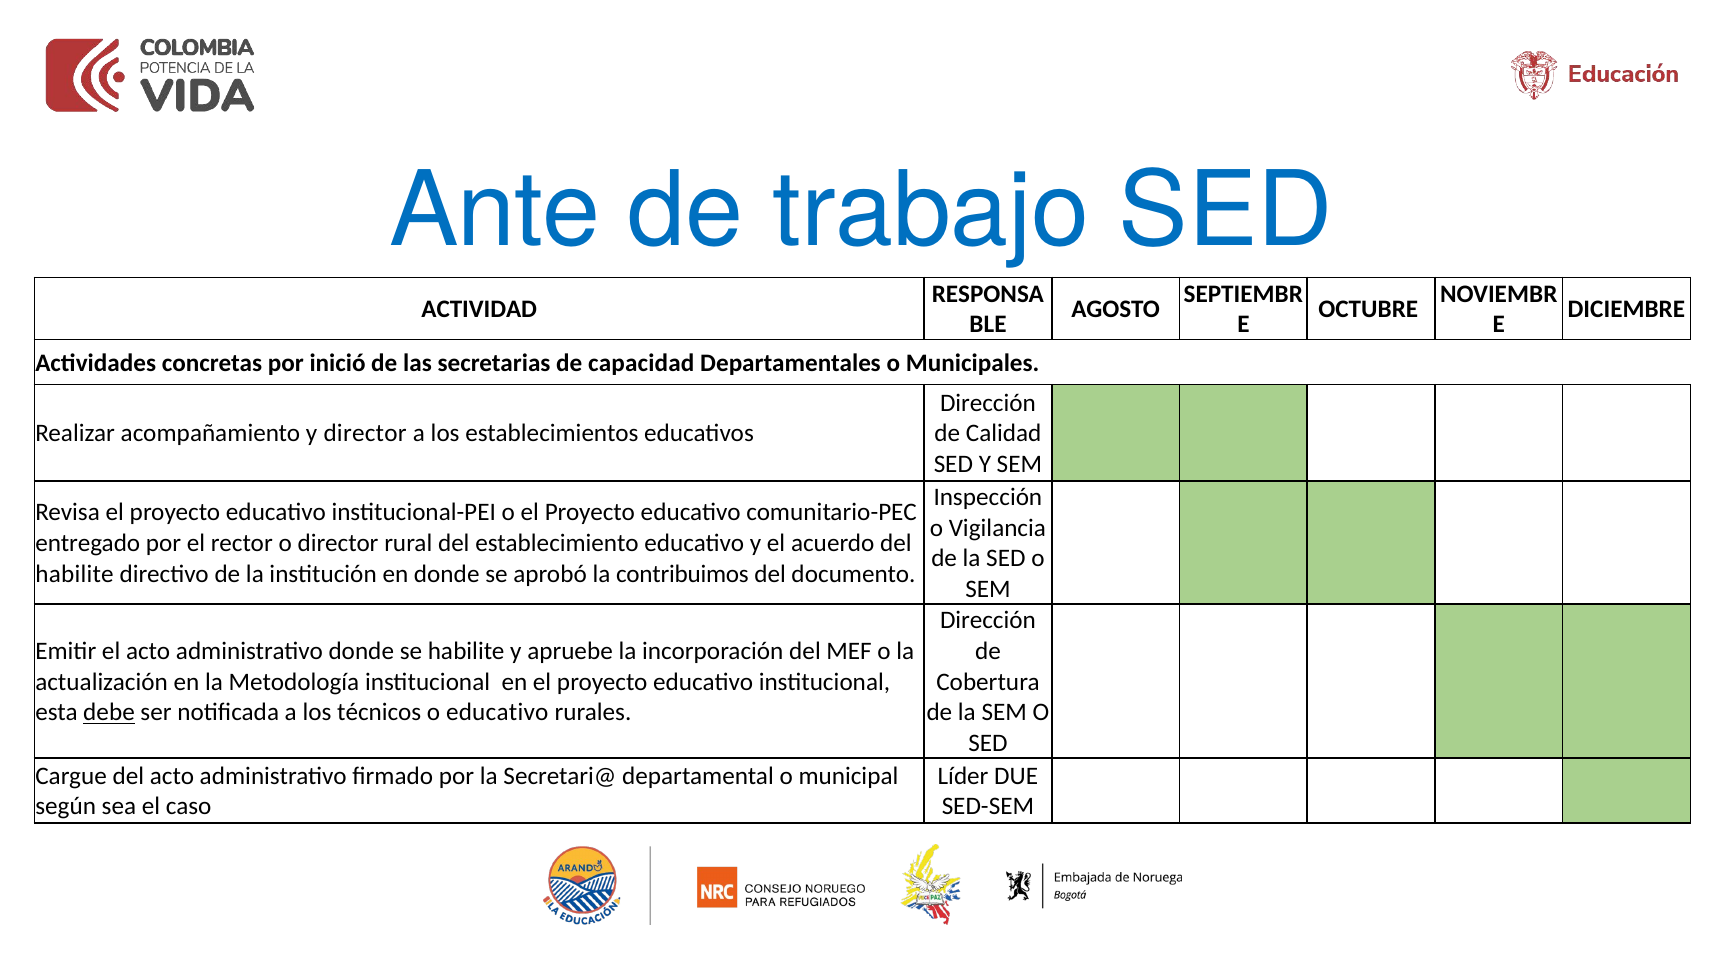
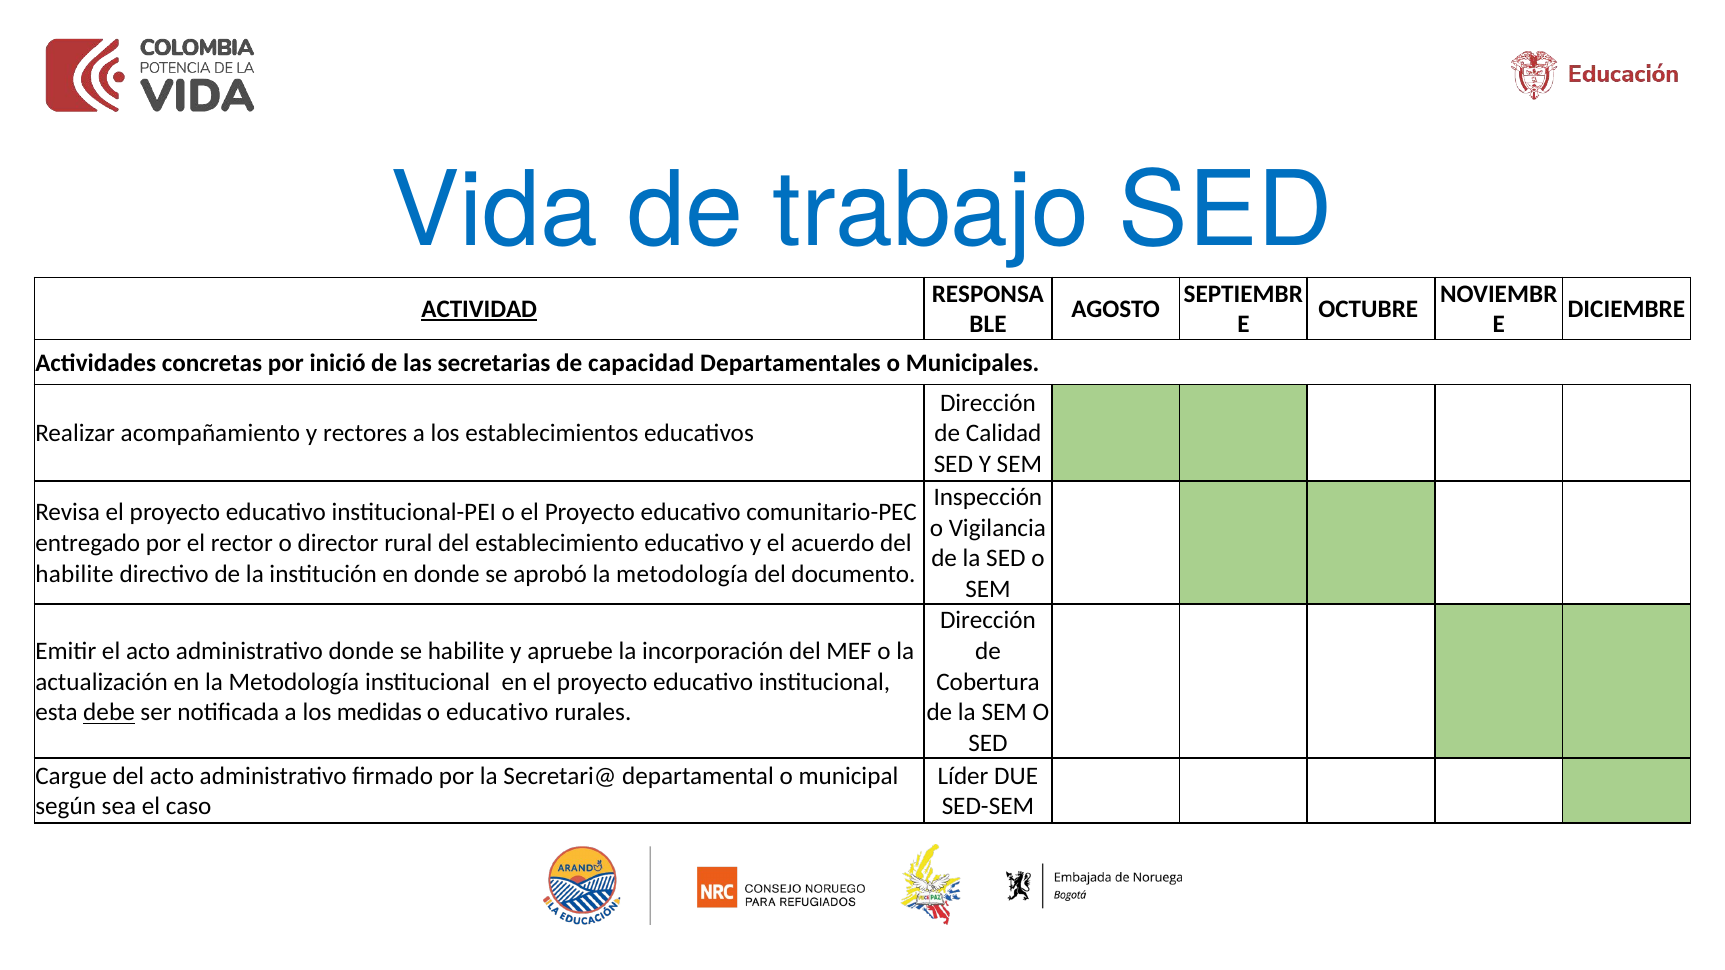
Ante: Ante -> Vida
ACTIVIDAD underline: none -> present
y director: director -> rectores
aprobó la contribuimos: contribuimos -> metodología
técnicos: técnicos -> medidas
